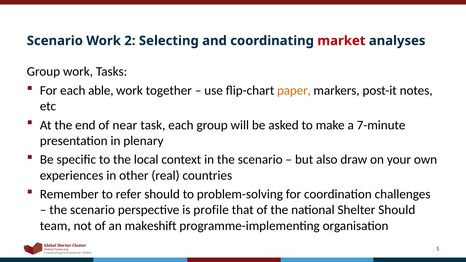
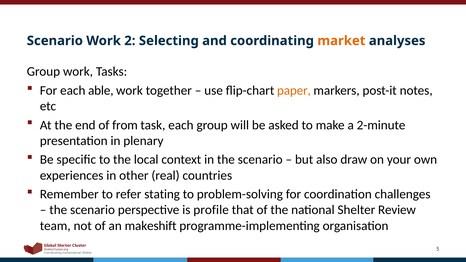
market colour: red -> orange
near: near -> from
7-minute: 7-minute -> 2-minute
refer should: should -> stating
Shelter Should: Should -> Review
